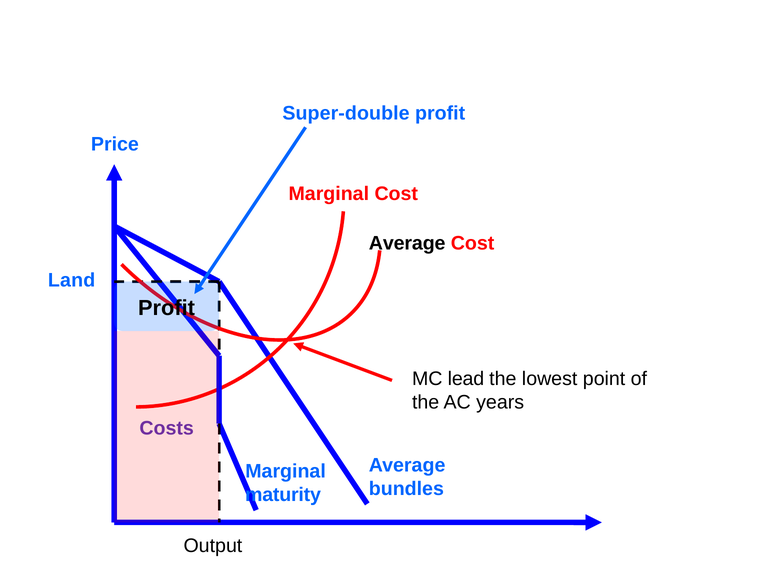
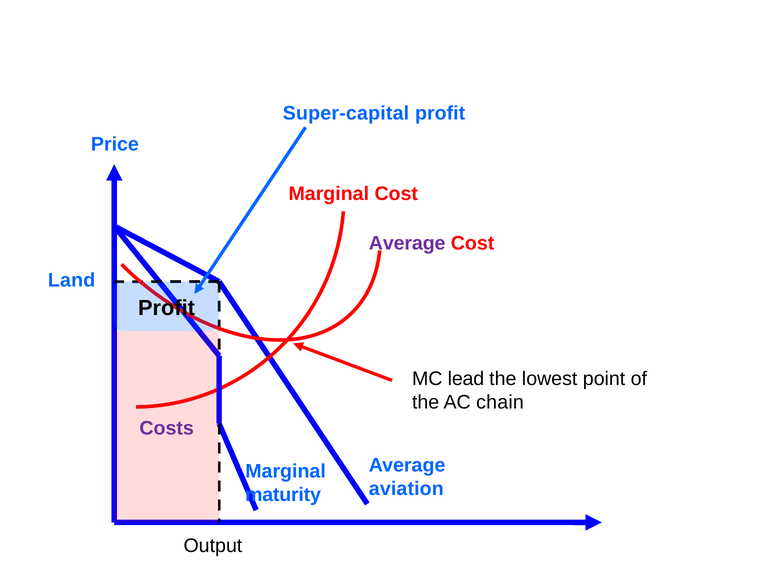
Super-double: Super-double -> Super-capital
Average at (407, 243) colour: black -> purple
years: years -> chain
bundles: bundles -> aviation
